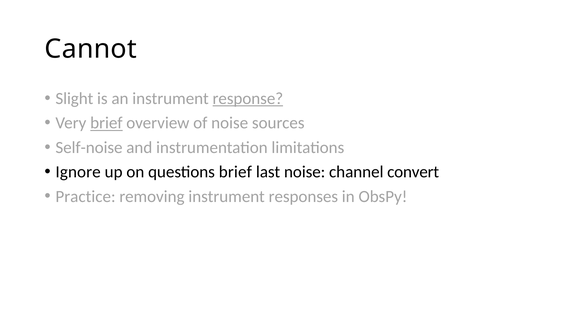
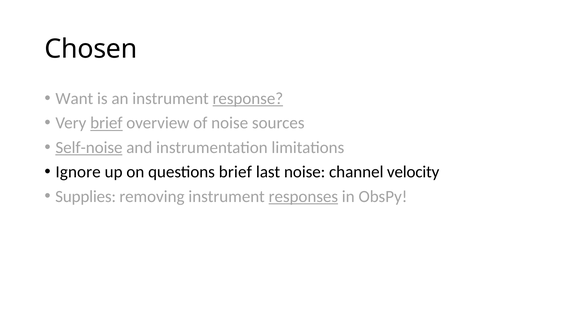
Cannot: Cannot -> Chosen
Slight: Slight -> Want
Self-noise underline: none -> present
convert: convert -> velocity
Practice: Practice -> Supplies
responses underline: none -> present
